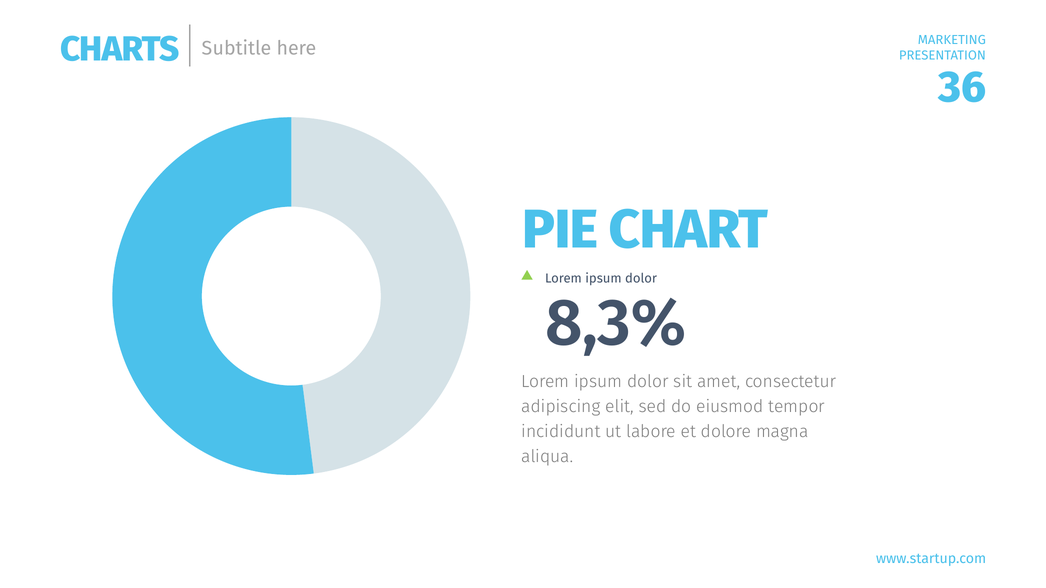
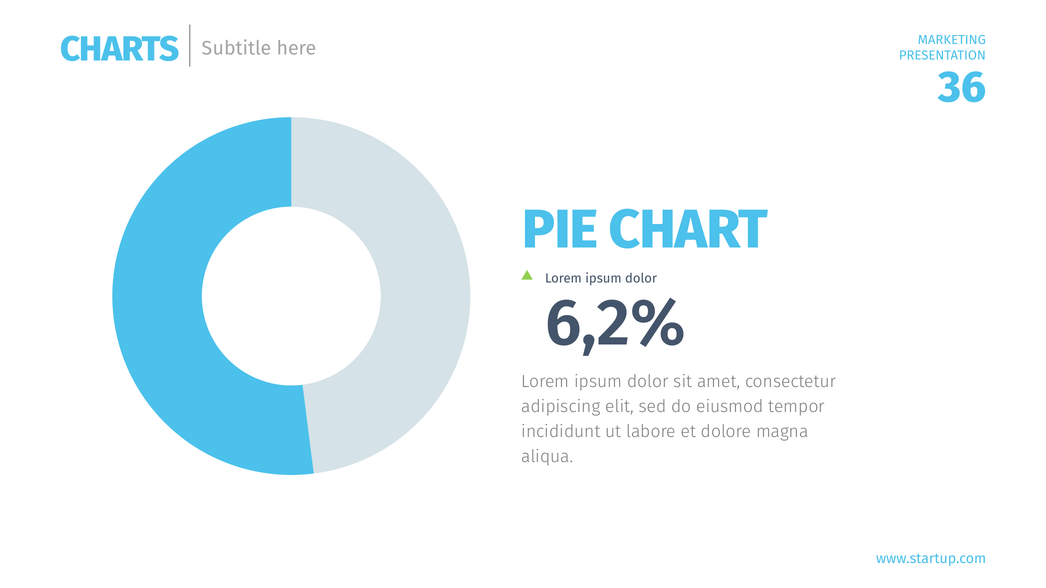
8,3%: 8,3% -> 6,2%
